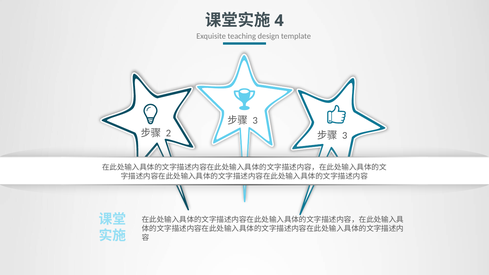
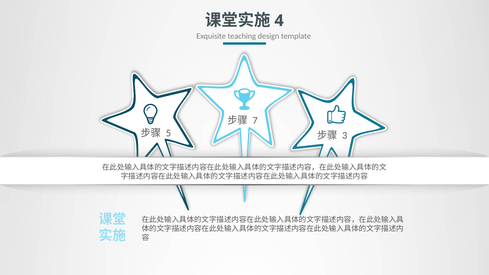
3 at (255, 120): 3 -> 7
2: 2 -> 5
